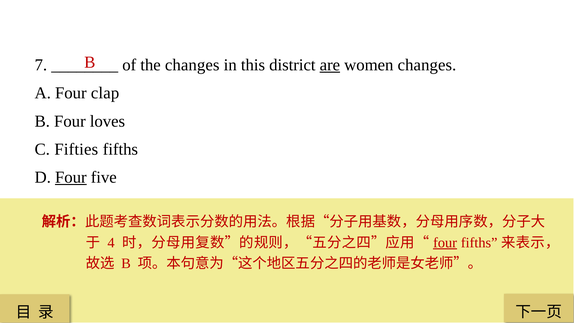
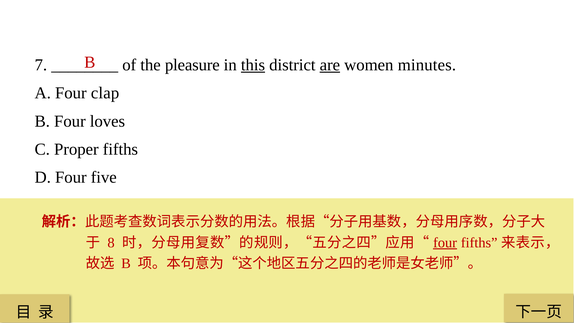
the changes: changes -> pleasure
this underline: none -> present
women changes: changes -> minutes
Fifties: Fifties -> Proper
Four at (71, 177) underline: present -> none
4: 4 -> 8
